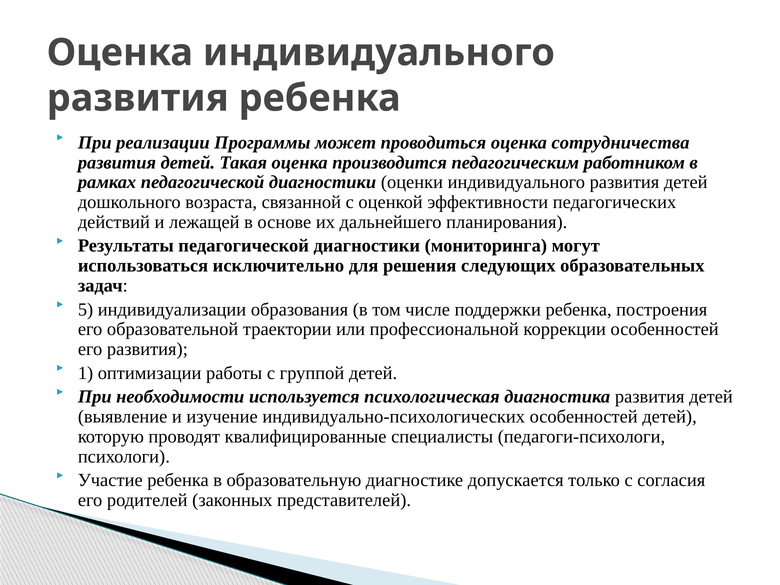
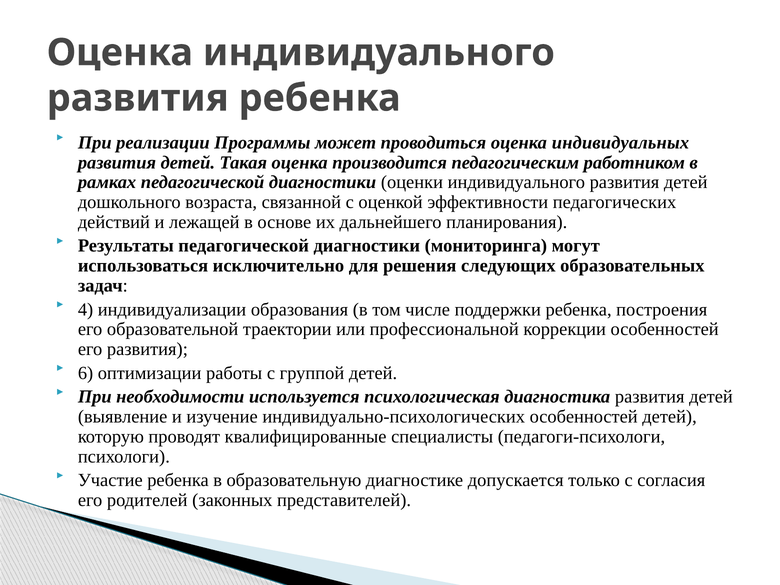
сотрудничества: сотрудничества -> индивидуальных
5: 5 -> 4
1: 1 -> 6
